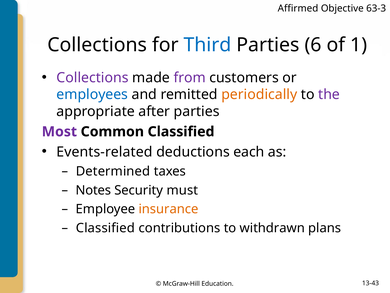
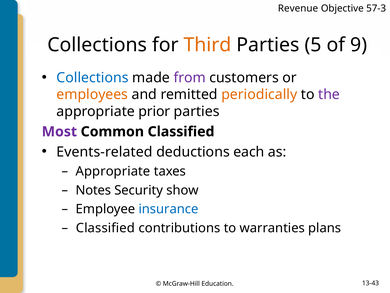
Affirmed: Affirmed -> Revenue
63-3: 63-3 -> 57-3
Third colour: blue -> orange
6: 6 -> 5
1: 1 -> 9
Collections at (92, 78) colour: purple -> blue
employees colour: blue -> orange
after: after -> prior
Determined at (113, 171): Determined -> Appropriate
must: must -> show
insurance colour: orange -> blue
withdrawn: withdrawn -> warranties
